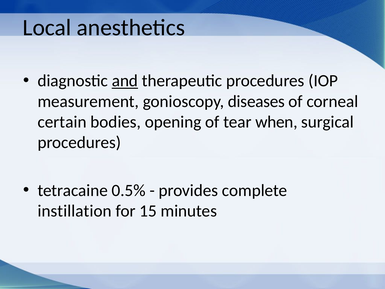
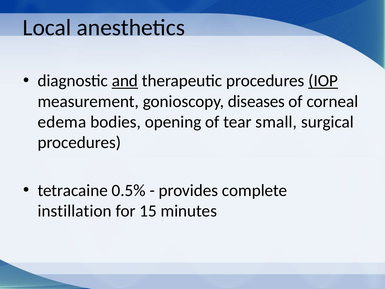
IOP underline: none -> present
certain: certain -> edema
when: when -> small
